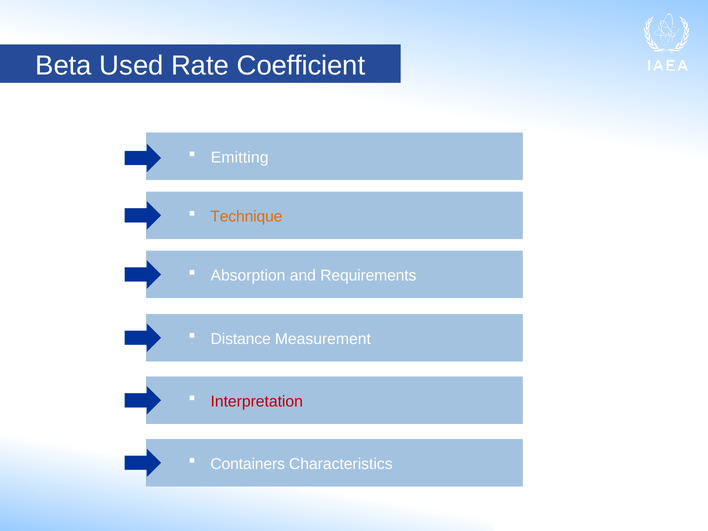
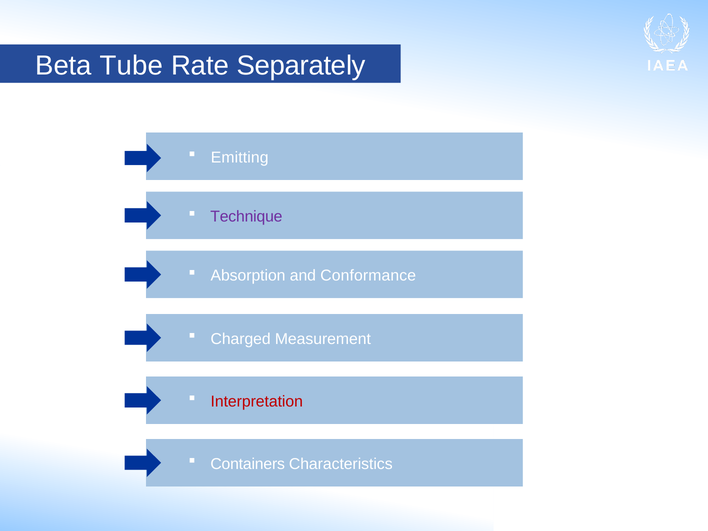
Used: Used -> Tube
Coefficient: Coefficient -> Separately
Technique colour: orange -> purple
Requirements: Requirements -> Conformance
Distance: Distance -> Charged
